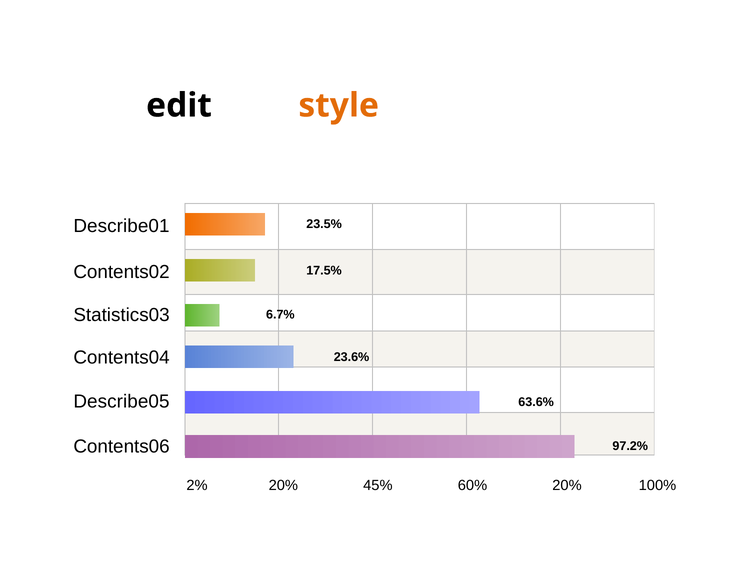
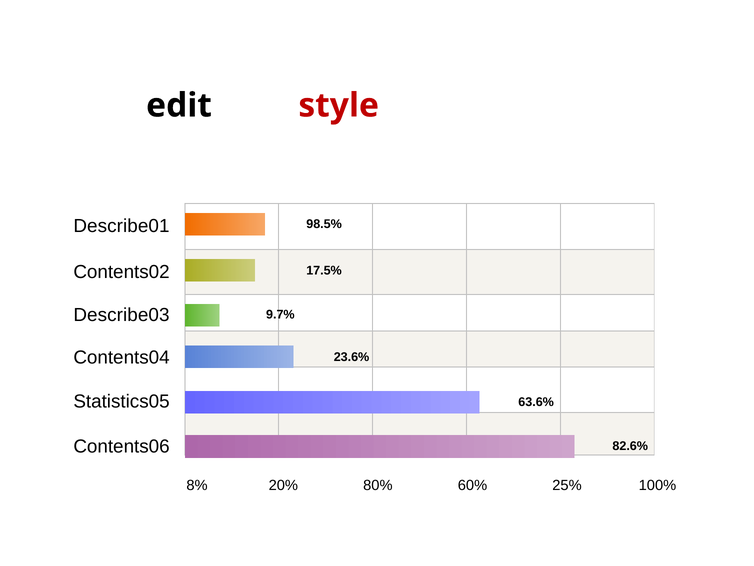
style colour: orange -> red
23.5%: 23.5% -> 98.5%
Statistics03: Statistics03 -> Describe03
6.7%: 6.7% -> 9.7%
Describe05: Describe05 -> Statistics05
97.2%: 97.2% -> 82.6%
2%: 2% -> 8%
45%: 45% -> 80%
60% 20%: 20% -> 25%
